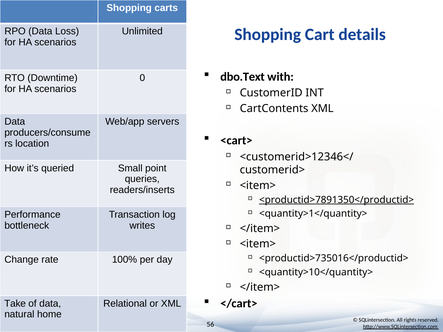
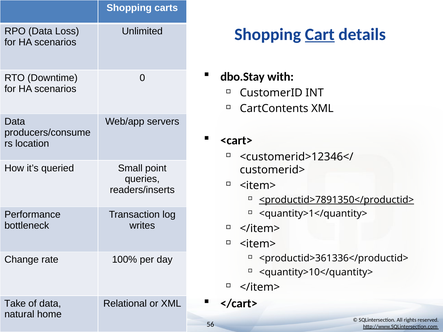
Cart underline: none -> present
dbo.Text: dbo.Text -> dbo.Stay
<productid>735016</productid>: <productid>735016</productid> -> <productid>361336</productid>
